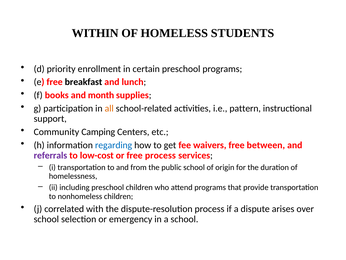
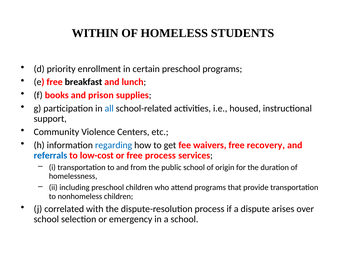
month: month -> prison
all colour: orange -> blue
pattern: pattern -> housed
Camping: Camping -> Violence
between: between -> recovery
referrals colour: purple -> blue
